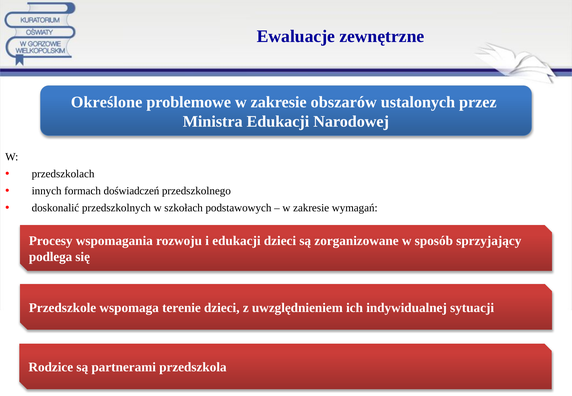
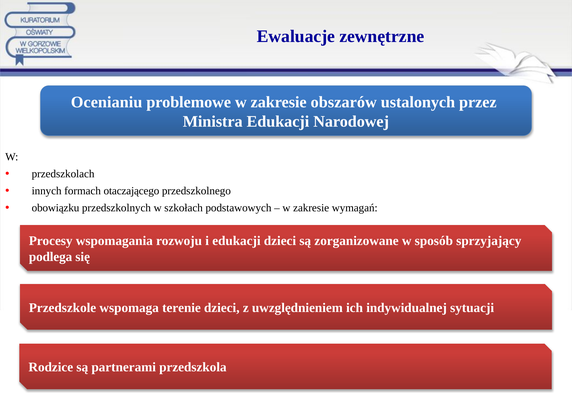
Określone: Określone -> Ocenianiu
doświadczeń: doświadczeń -> otaczającego
doskonalić: doskonalić -> obowiązku
